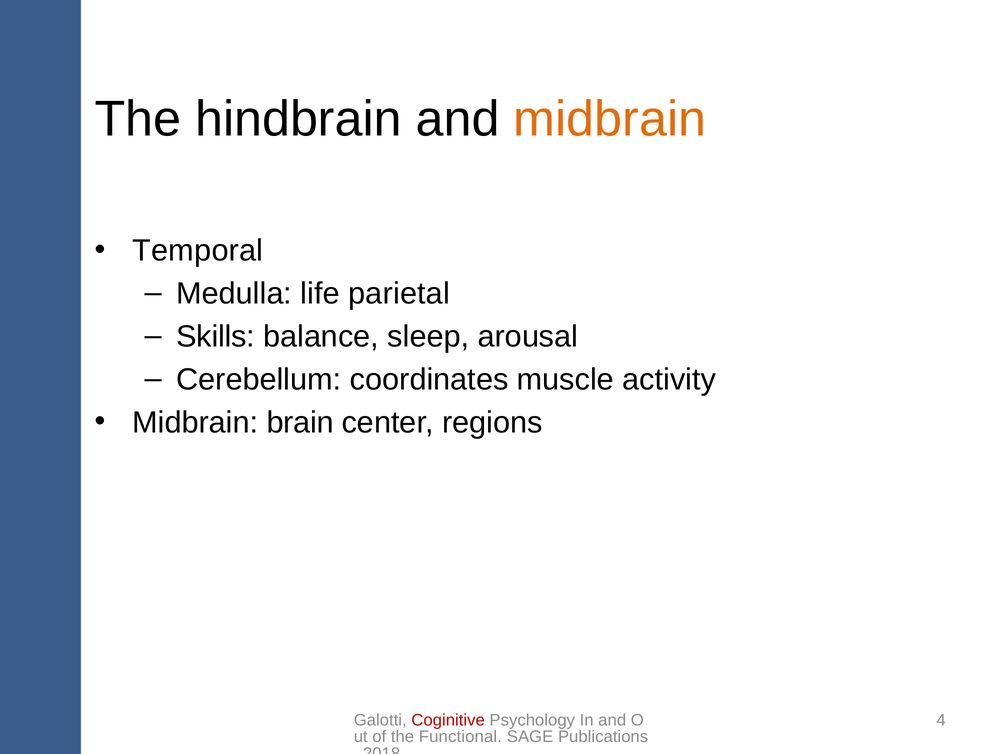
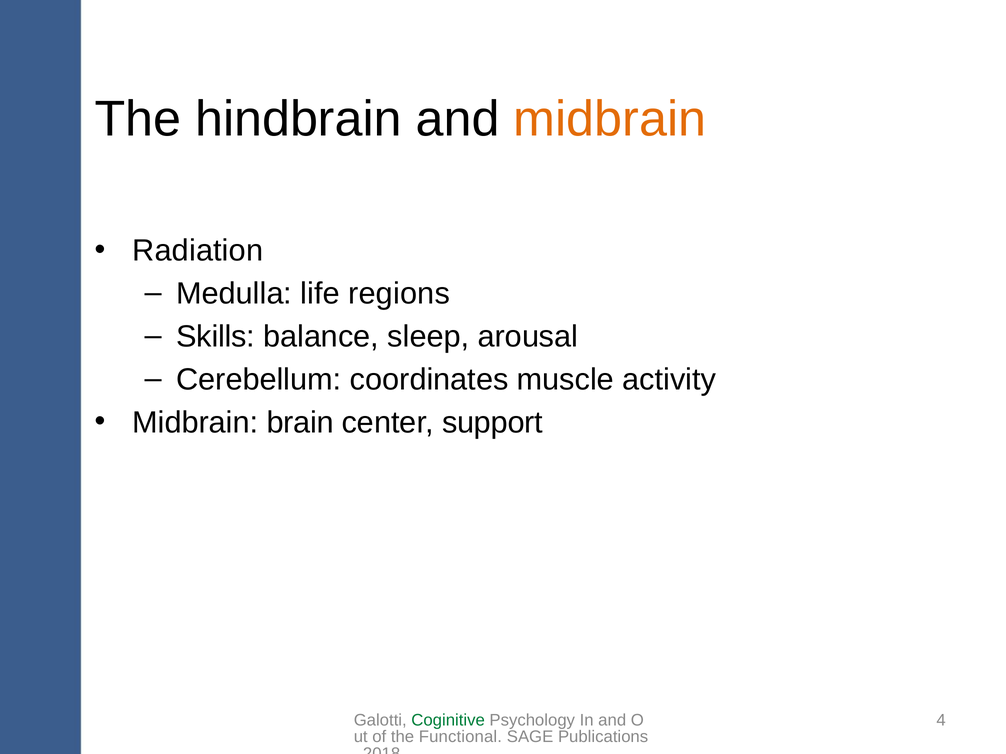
Temporal: Temporal -> Radiation
parietal: parietal -> regions
regions: regions -> support
Coginitive colour: red -> green
